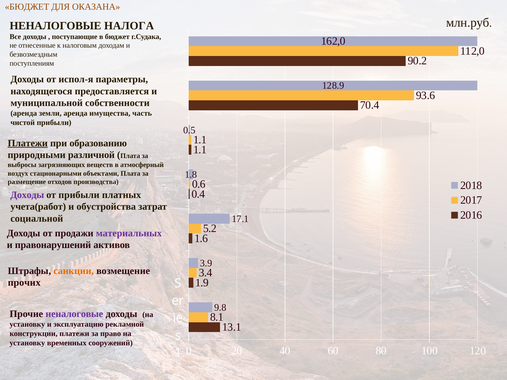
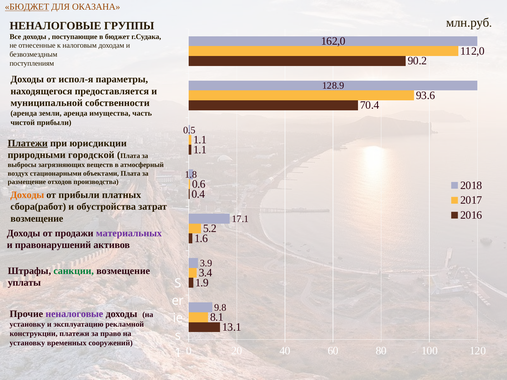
БЮДЖЕТ at (27, 7) underline: none -> present
НАЛОГА: НАЛОГА -> ГРУППЫ
образованию: образованию -> юрисдикции
различной: различной -> городской
Доходы at (27, 195) colour: purple -> orange
учета(работ: учета(работ -> сбора(работ
социальной at (37, 219): социальной -> возмещение
санкции colour: orange -> green
прочих: прочих -> уплаты
